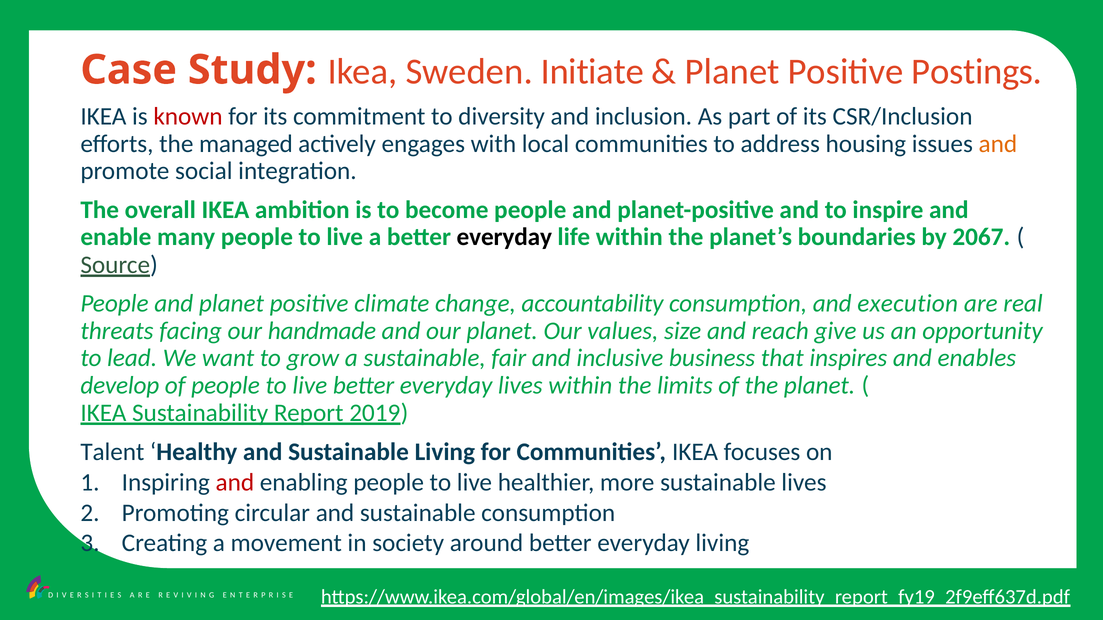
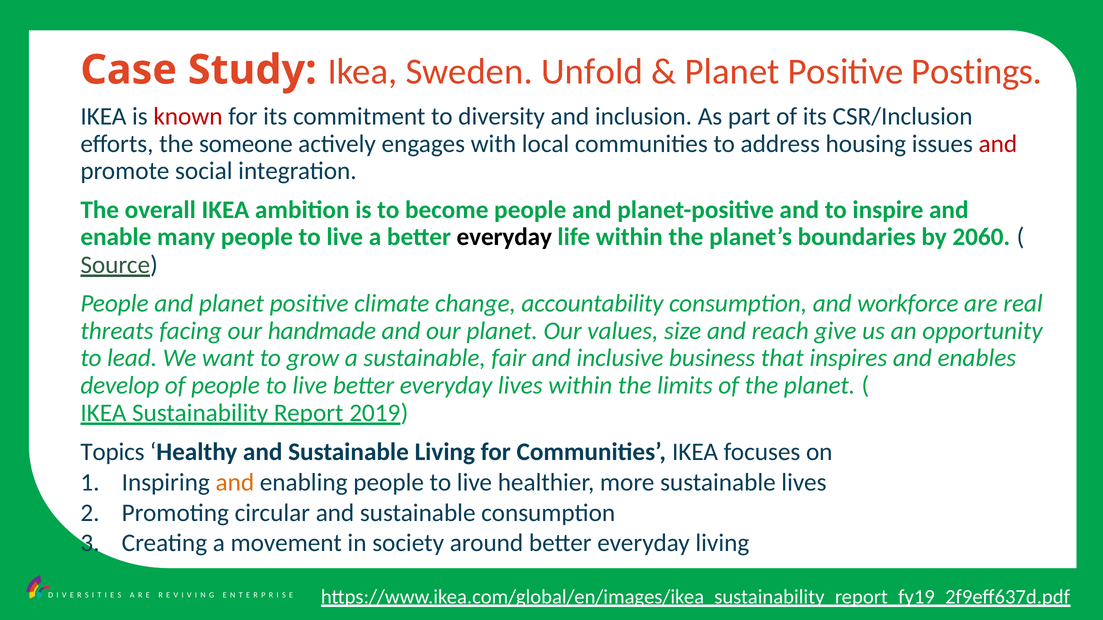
Initiate: Initiate -> Unfold
managed: managed -> someone
and at (998, 144) colour: orange -> red
2067: 2067 -> 2060
execution: execution -> workforce
Talent: Talent -> Topics
and at (235, 483) colour: red -> orange
